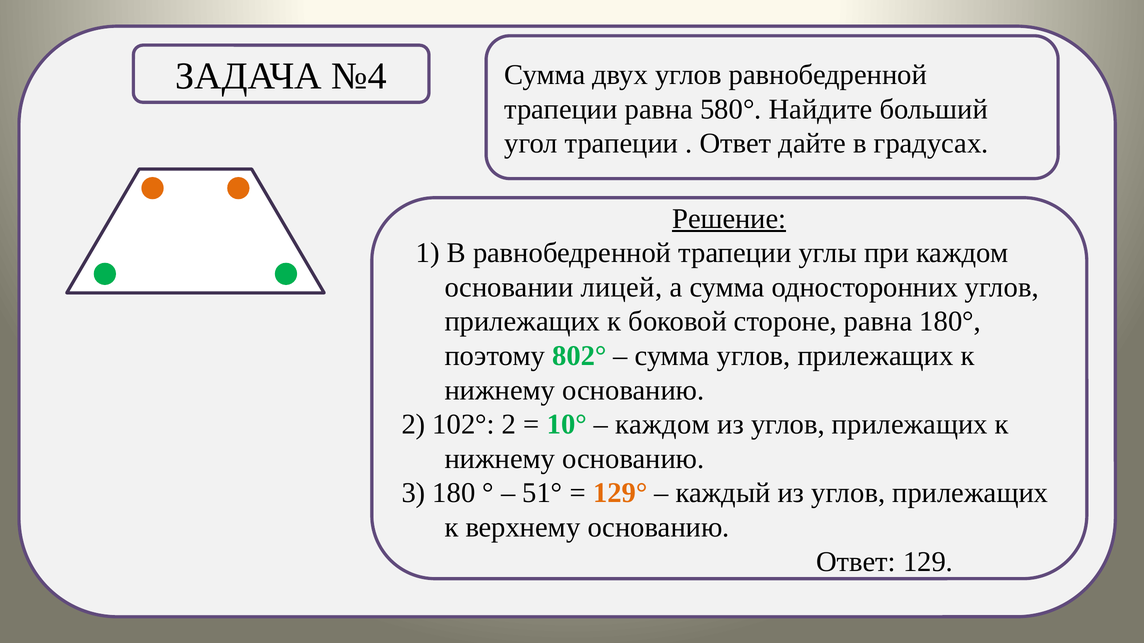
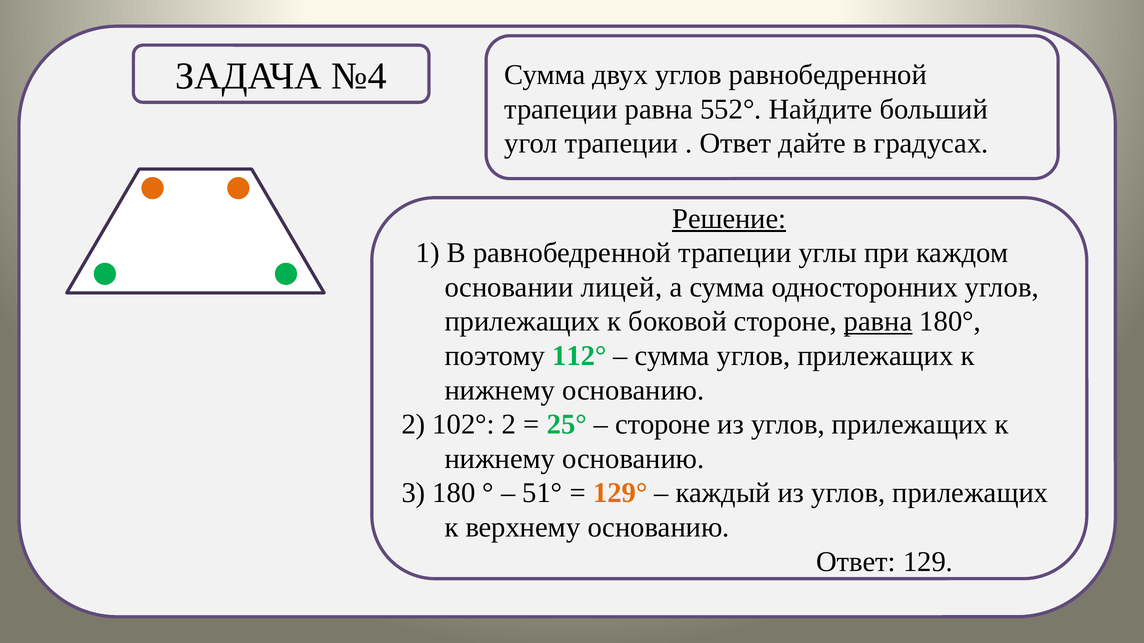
580°: 580° -> 552°
равна at (878, 322) underline: none -> present
802°: 802° -> 112°
10°: 10° -> 25°
каждом at (663, 425): каждом -> стороне
